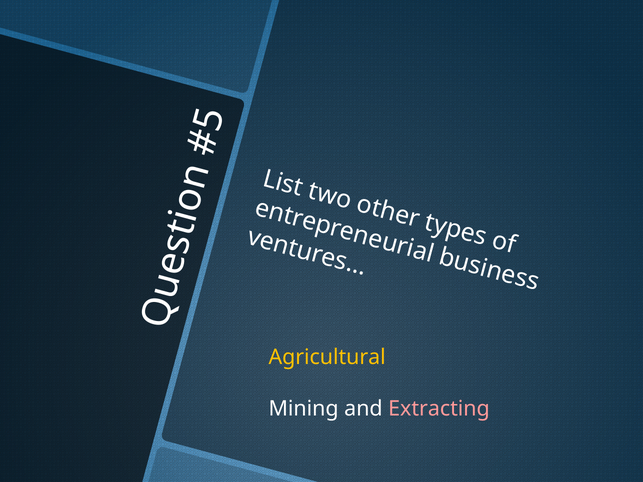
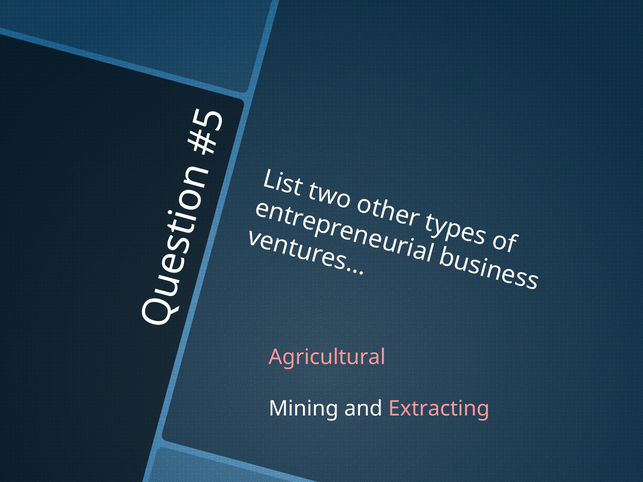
Agricultural colour: yellow -> pink
